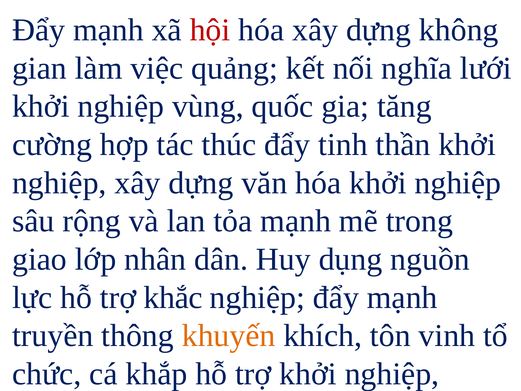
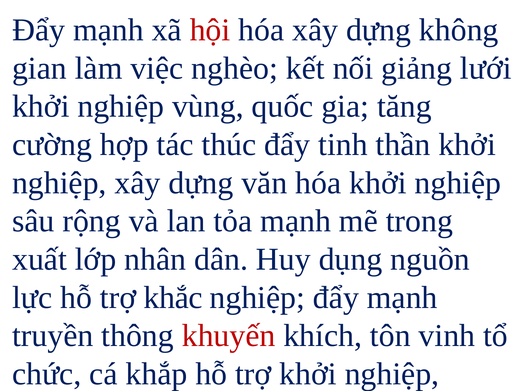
quảng: quảng -> nghèo
nghĩa: nghĩa -> giảng
giao: giao -> xuất
khuyến colour: orange -> red
